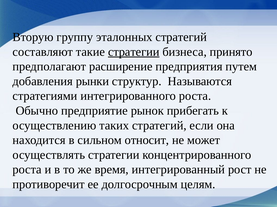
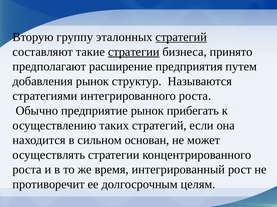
стратегий at (181, 37) underline: none -> present
добавления рынки: рынки -> рынок
относит: относит -> основан
